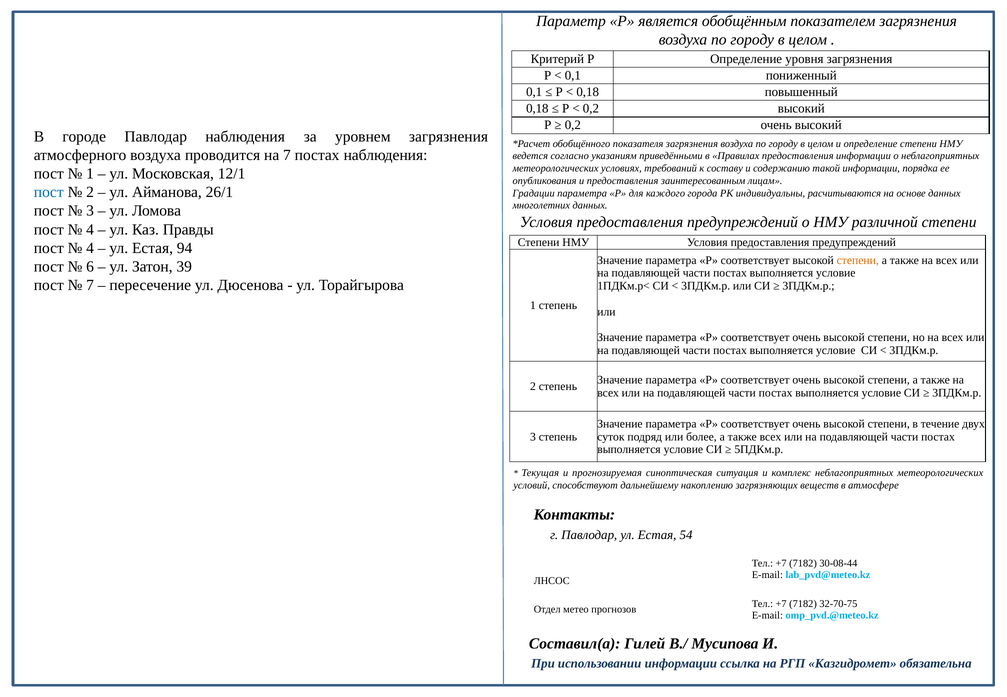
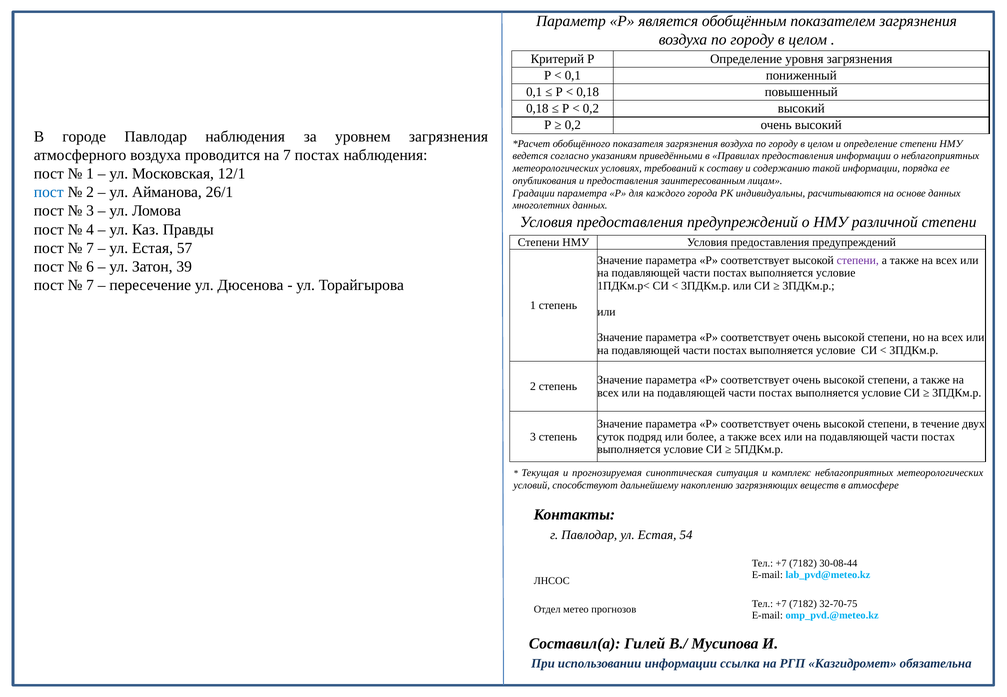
4 at (90, 248): 4 -> 7
94: 94 -> 57
степени at (858, 260) colour: orange -> purple
